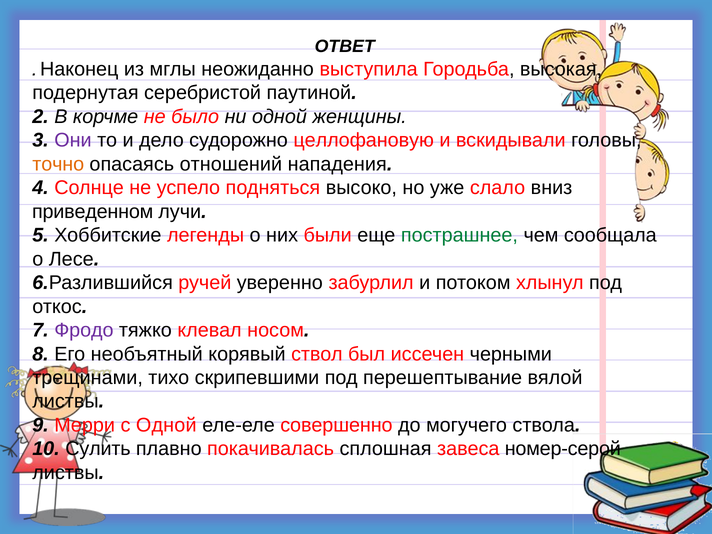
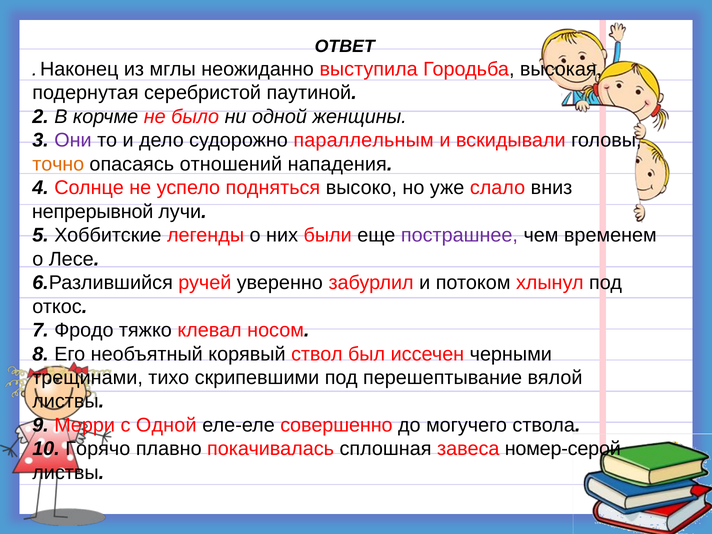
целлофановую: целлофановую -> параллельным
приведенном: приведенном -> непрерывной
пострашнее colour: green -> purple
сообщала: сообщала -> временем
Фродо colour: purple -> black
Сулить: Сулить -> Горячо
